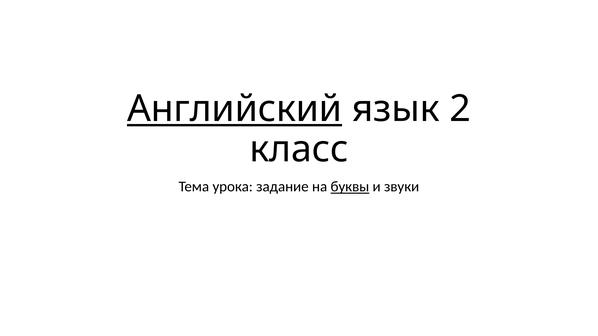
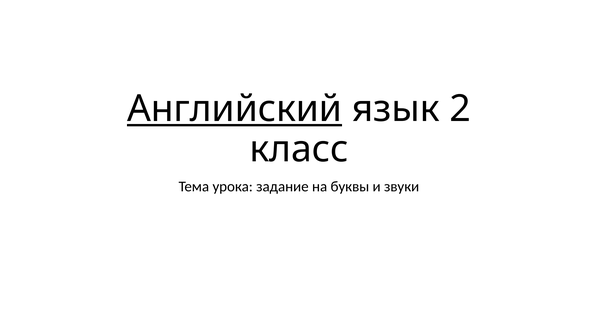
буквы underline: present -> none
